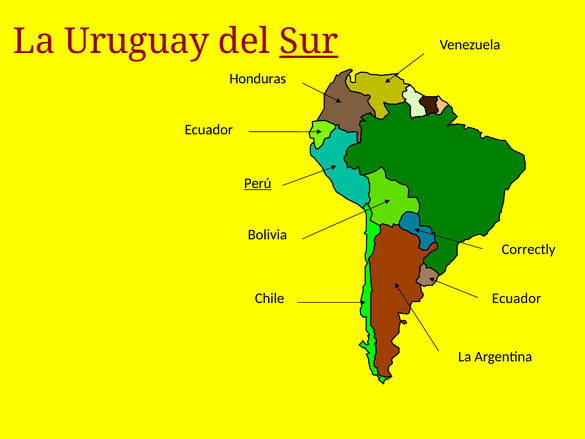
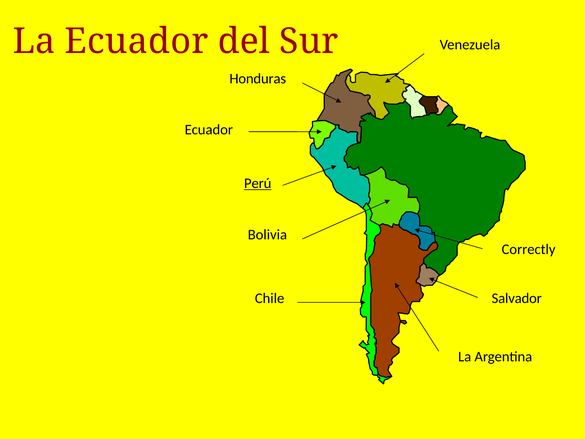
La Uruguay: Uruguay -> Ecuador
Sur underline: present -> none
Chile Ecuador: Ecuador -> Salvador
